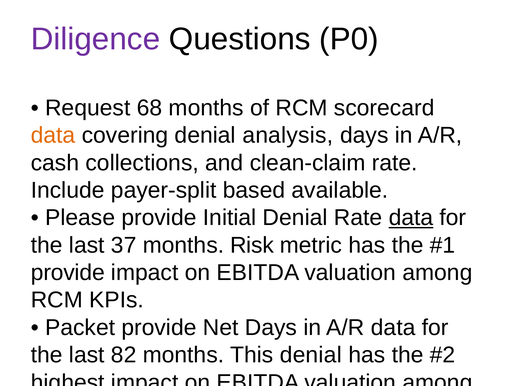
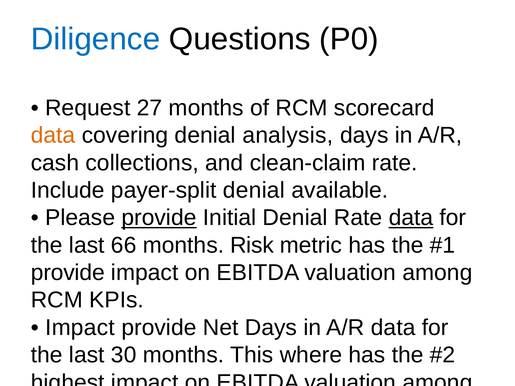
Diligence colour: purple -> blue
68: 68 -> 27
payer-split based: based -> denial
provide at (159, 218) underline: none -> present
37: 37 -> 66
Packet at (80, 328): Packet -> Impact
82: 82 -> 30
This denial: denial -> where
